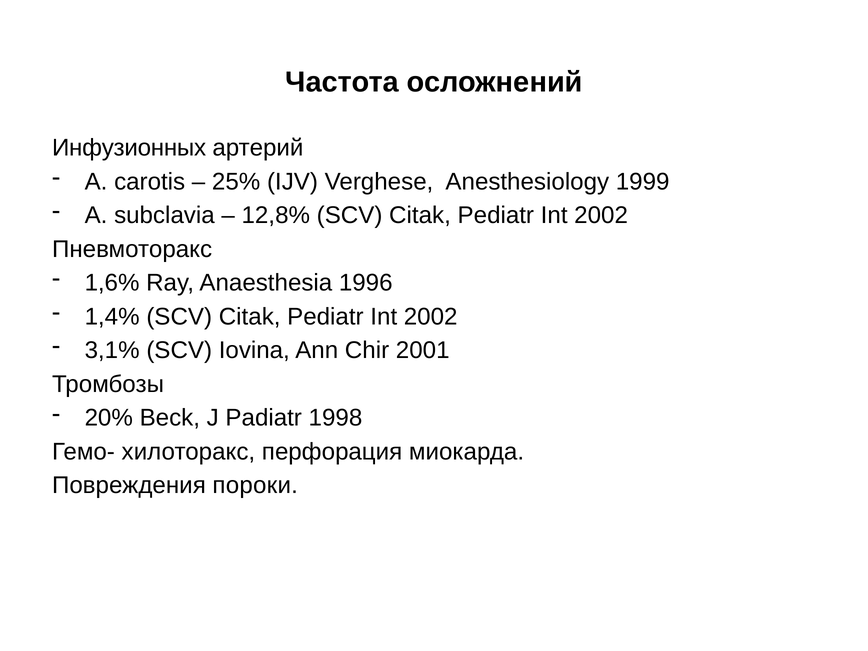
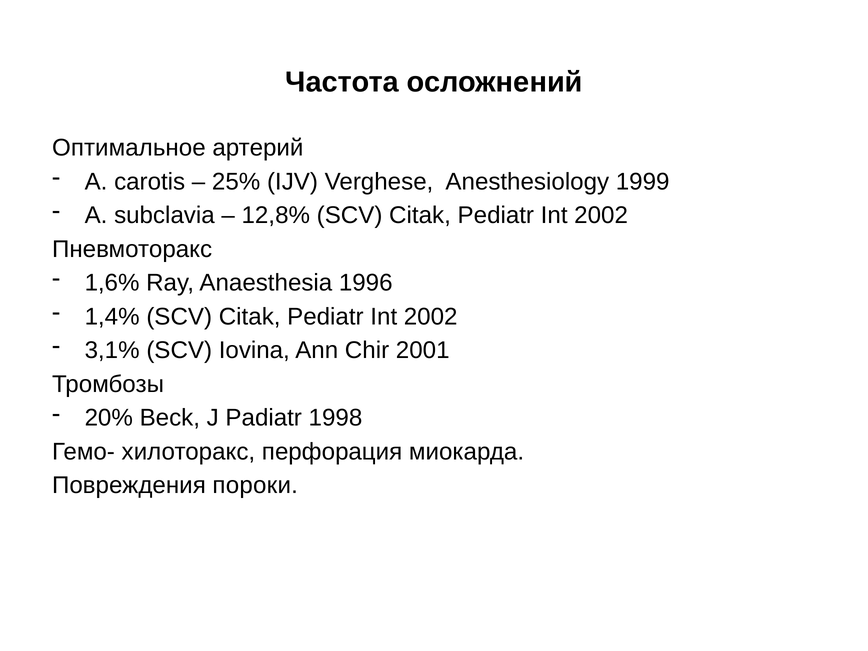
Инфузионных: Инфузионных -> Оптимальное
